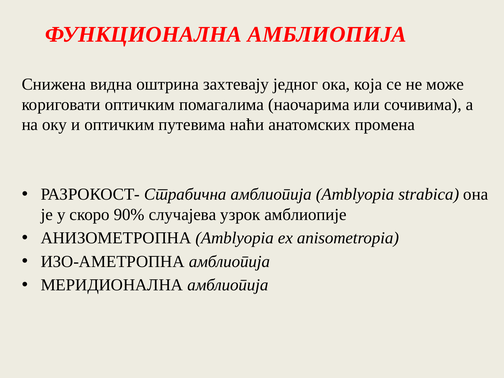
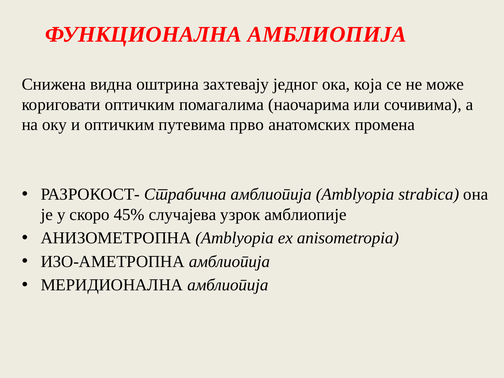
наћи: наћи -> прво
90%: 90% -> 45%
